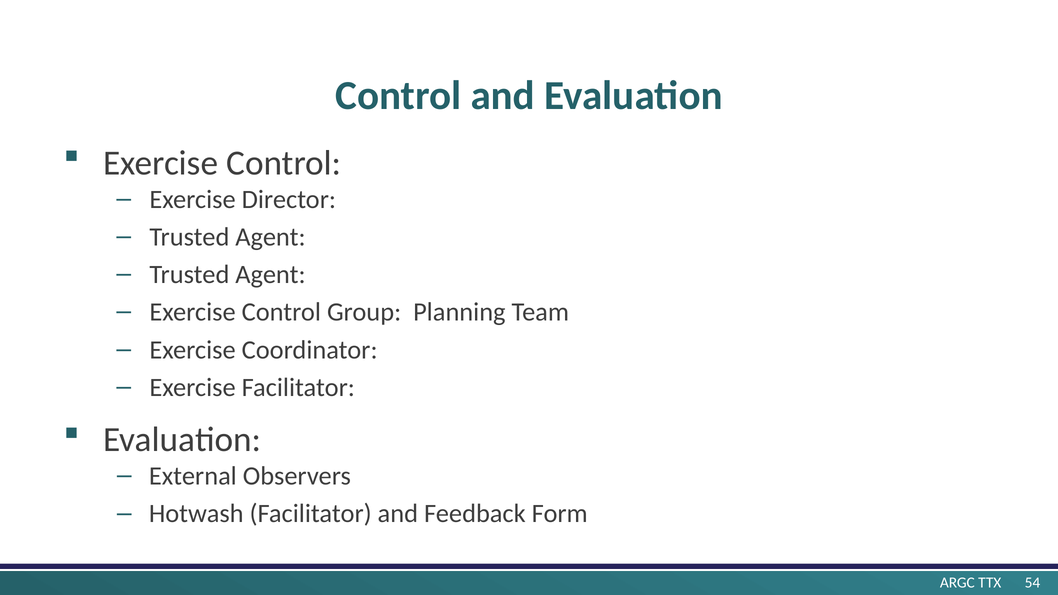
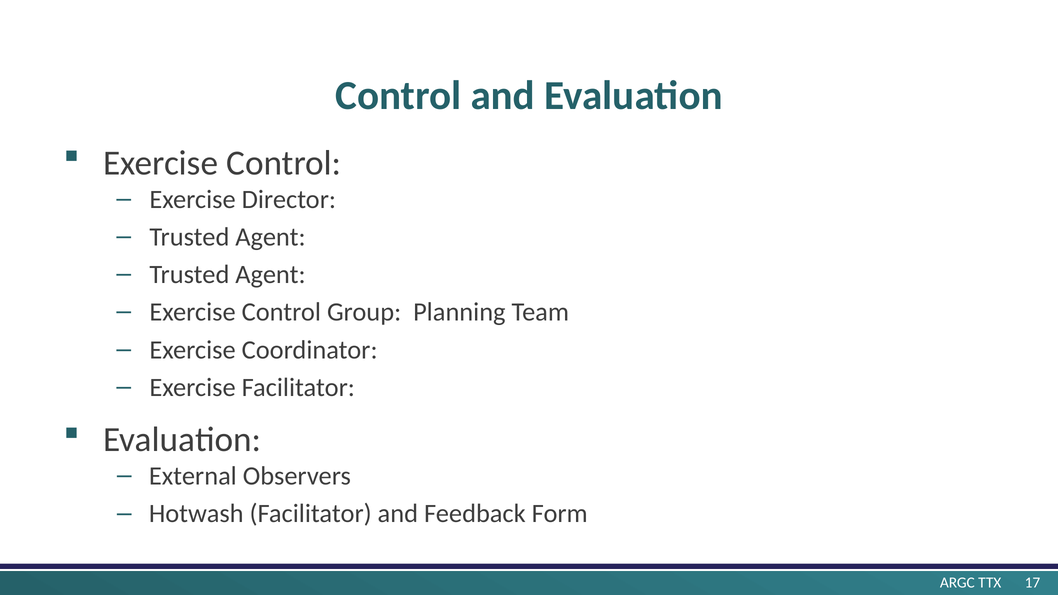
54: 54 -> 17
